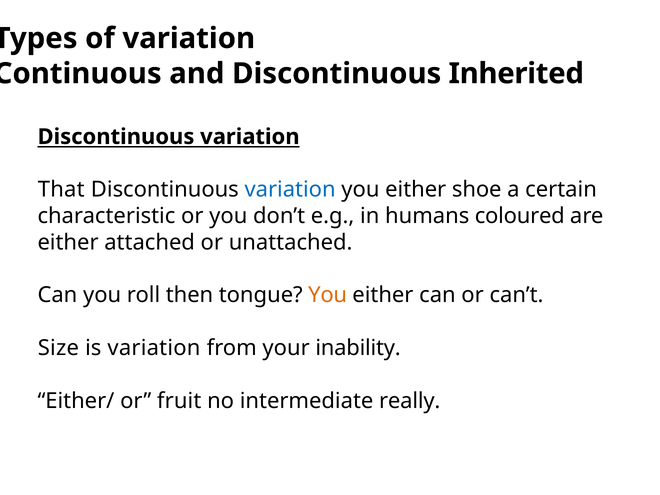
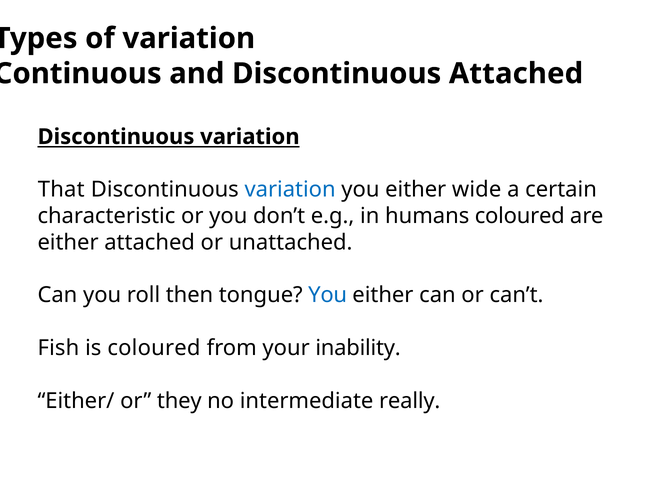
Discontinuous Inherited: Inherited -> Attached
shoe: shoe -> wide
You at (328, 295) colour: orange -> blue
Size: Size -> Fish
is variation: variation -> coloured
fruit: fruit -> they
